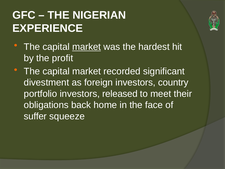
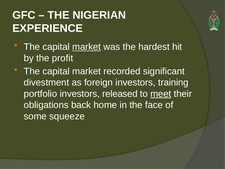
country: country -> training
meet underline: none -> present
suffer: suffer -> some
